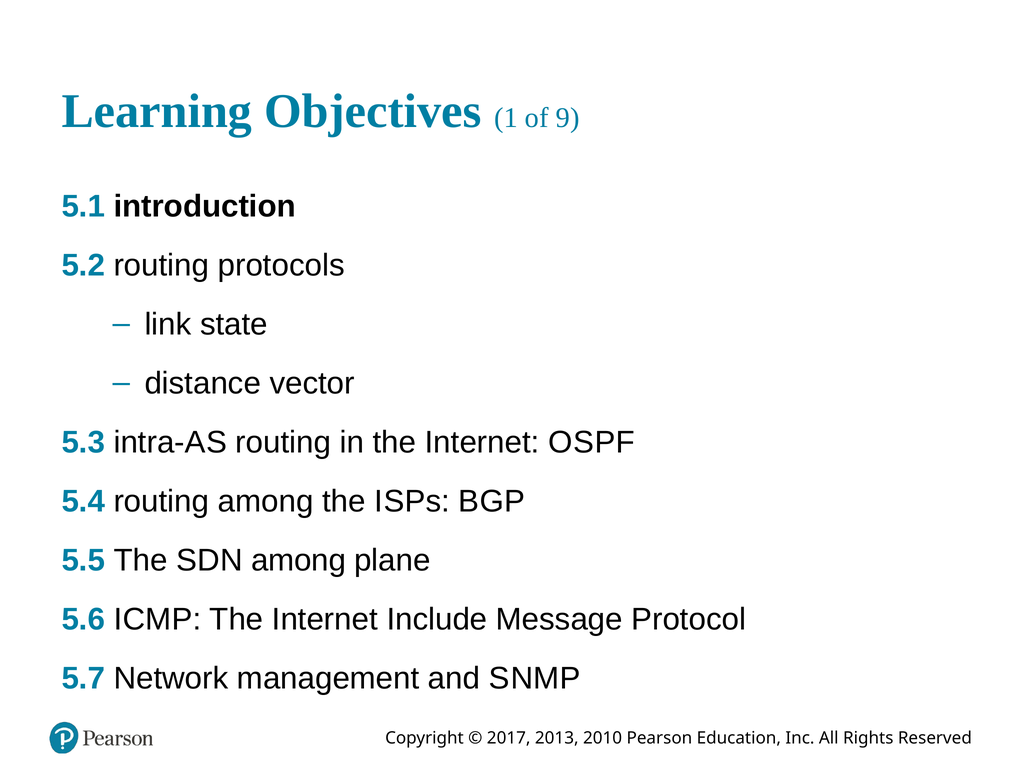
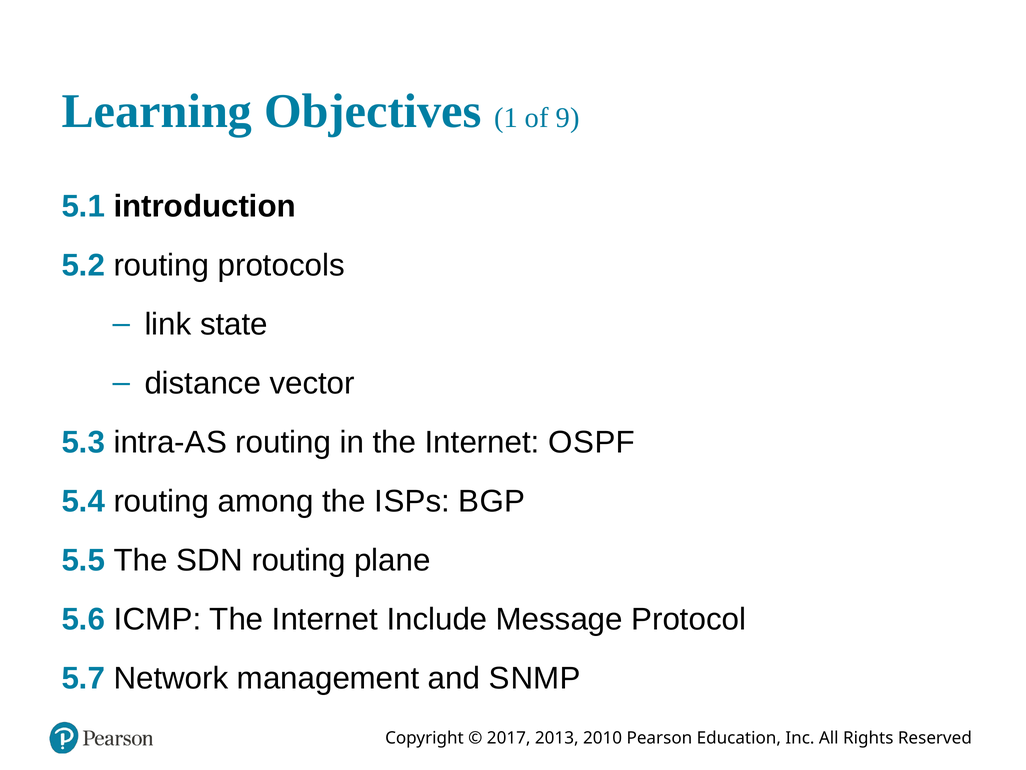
N among: among -> routing
